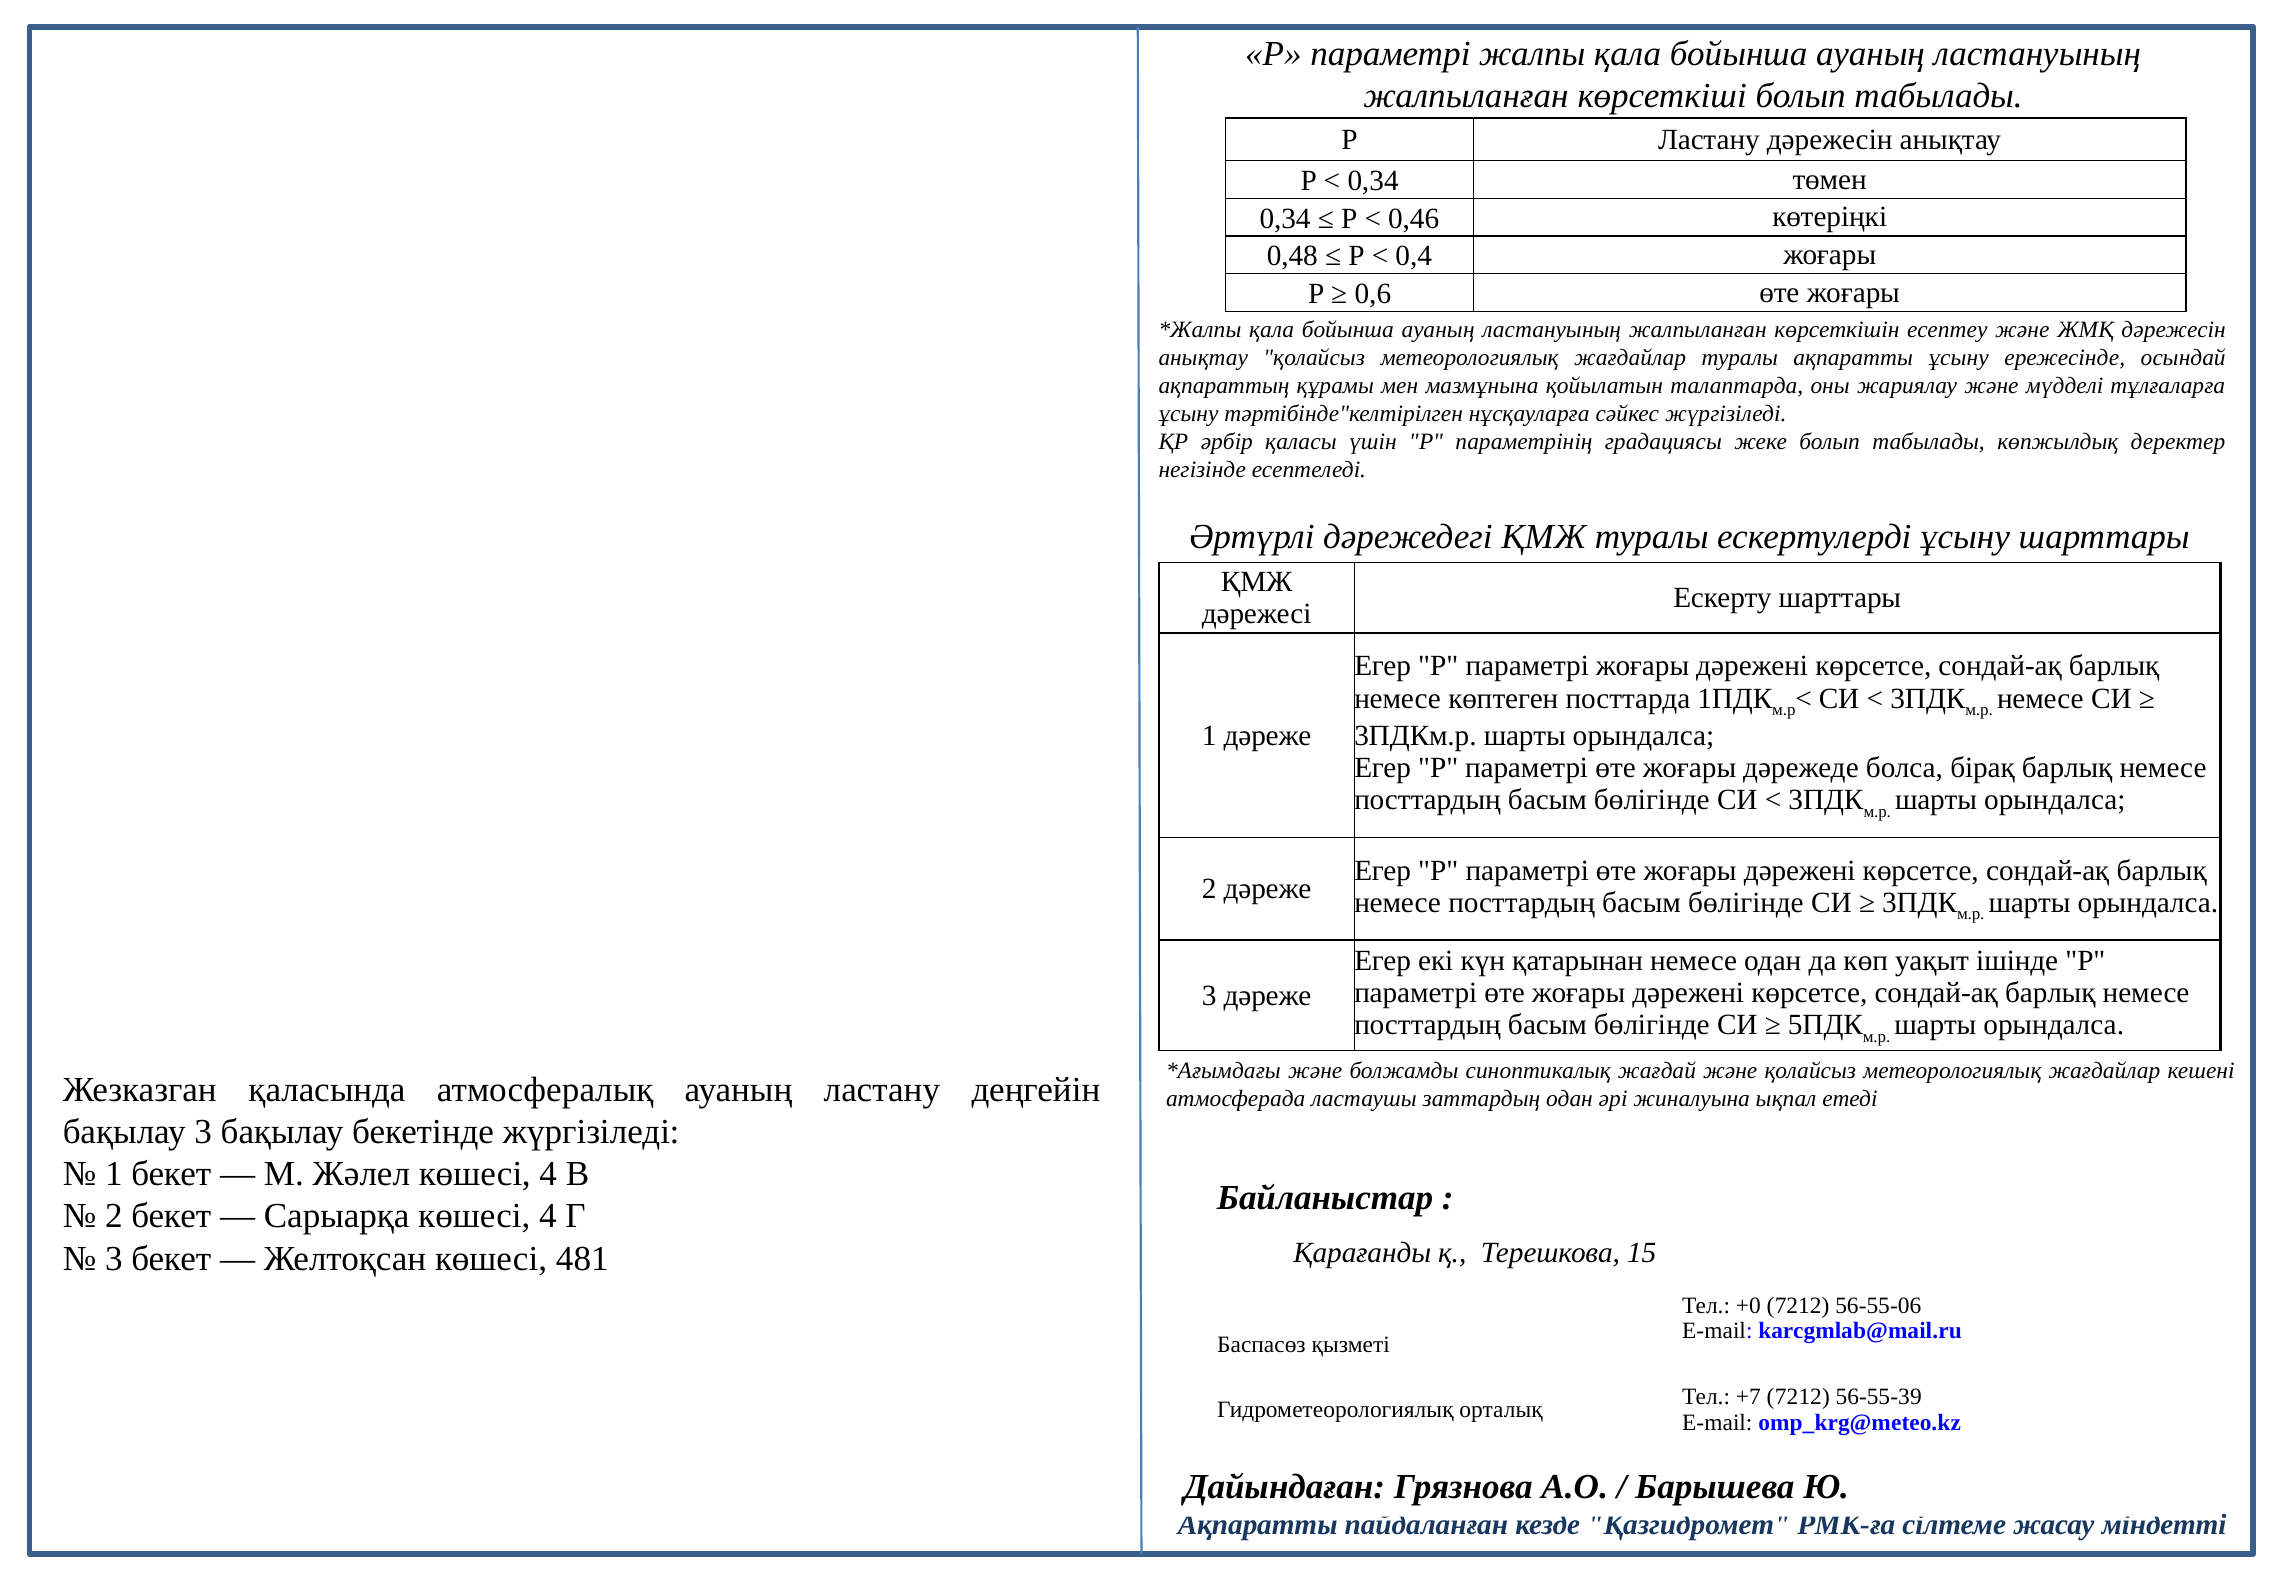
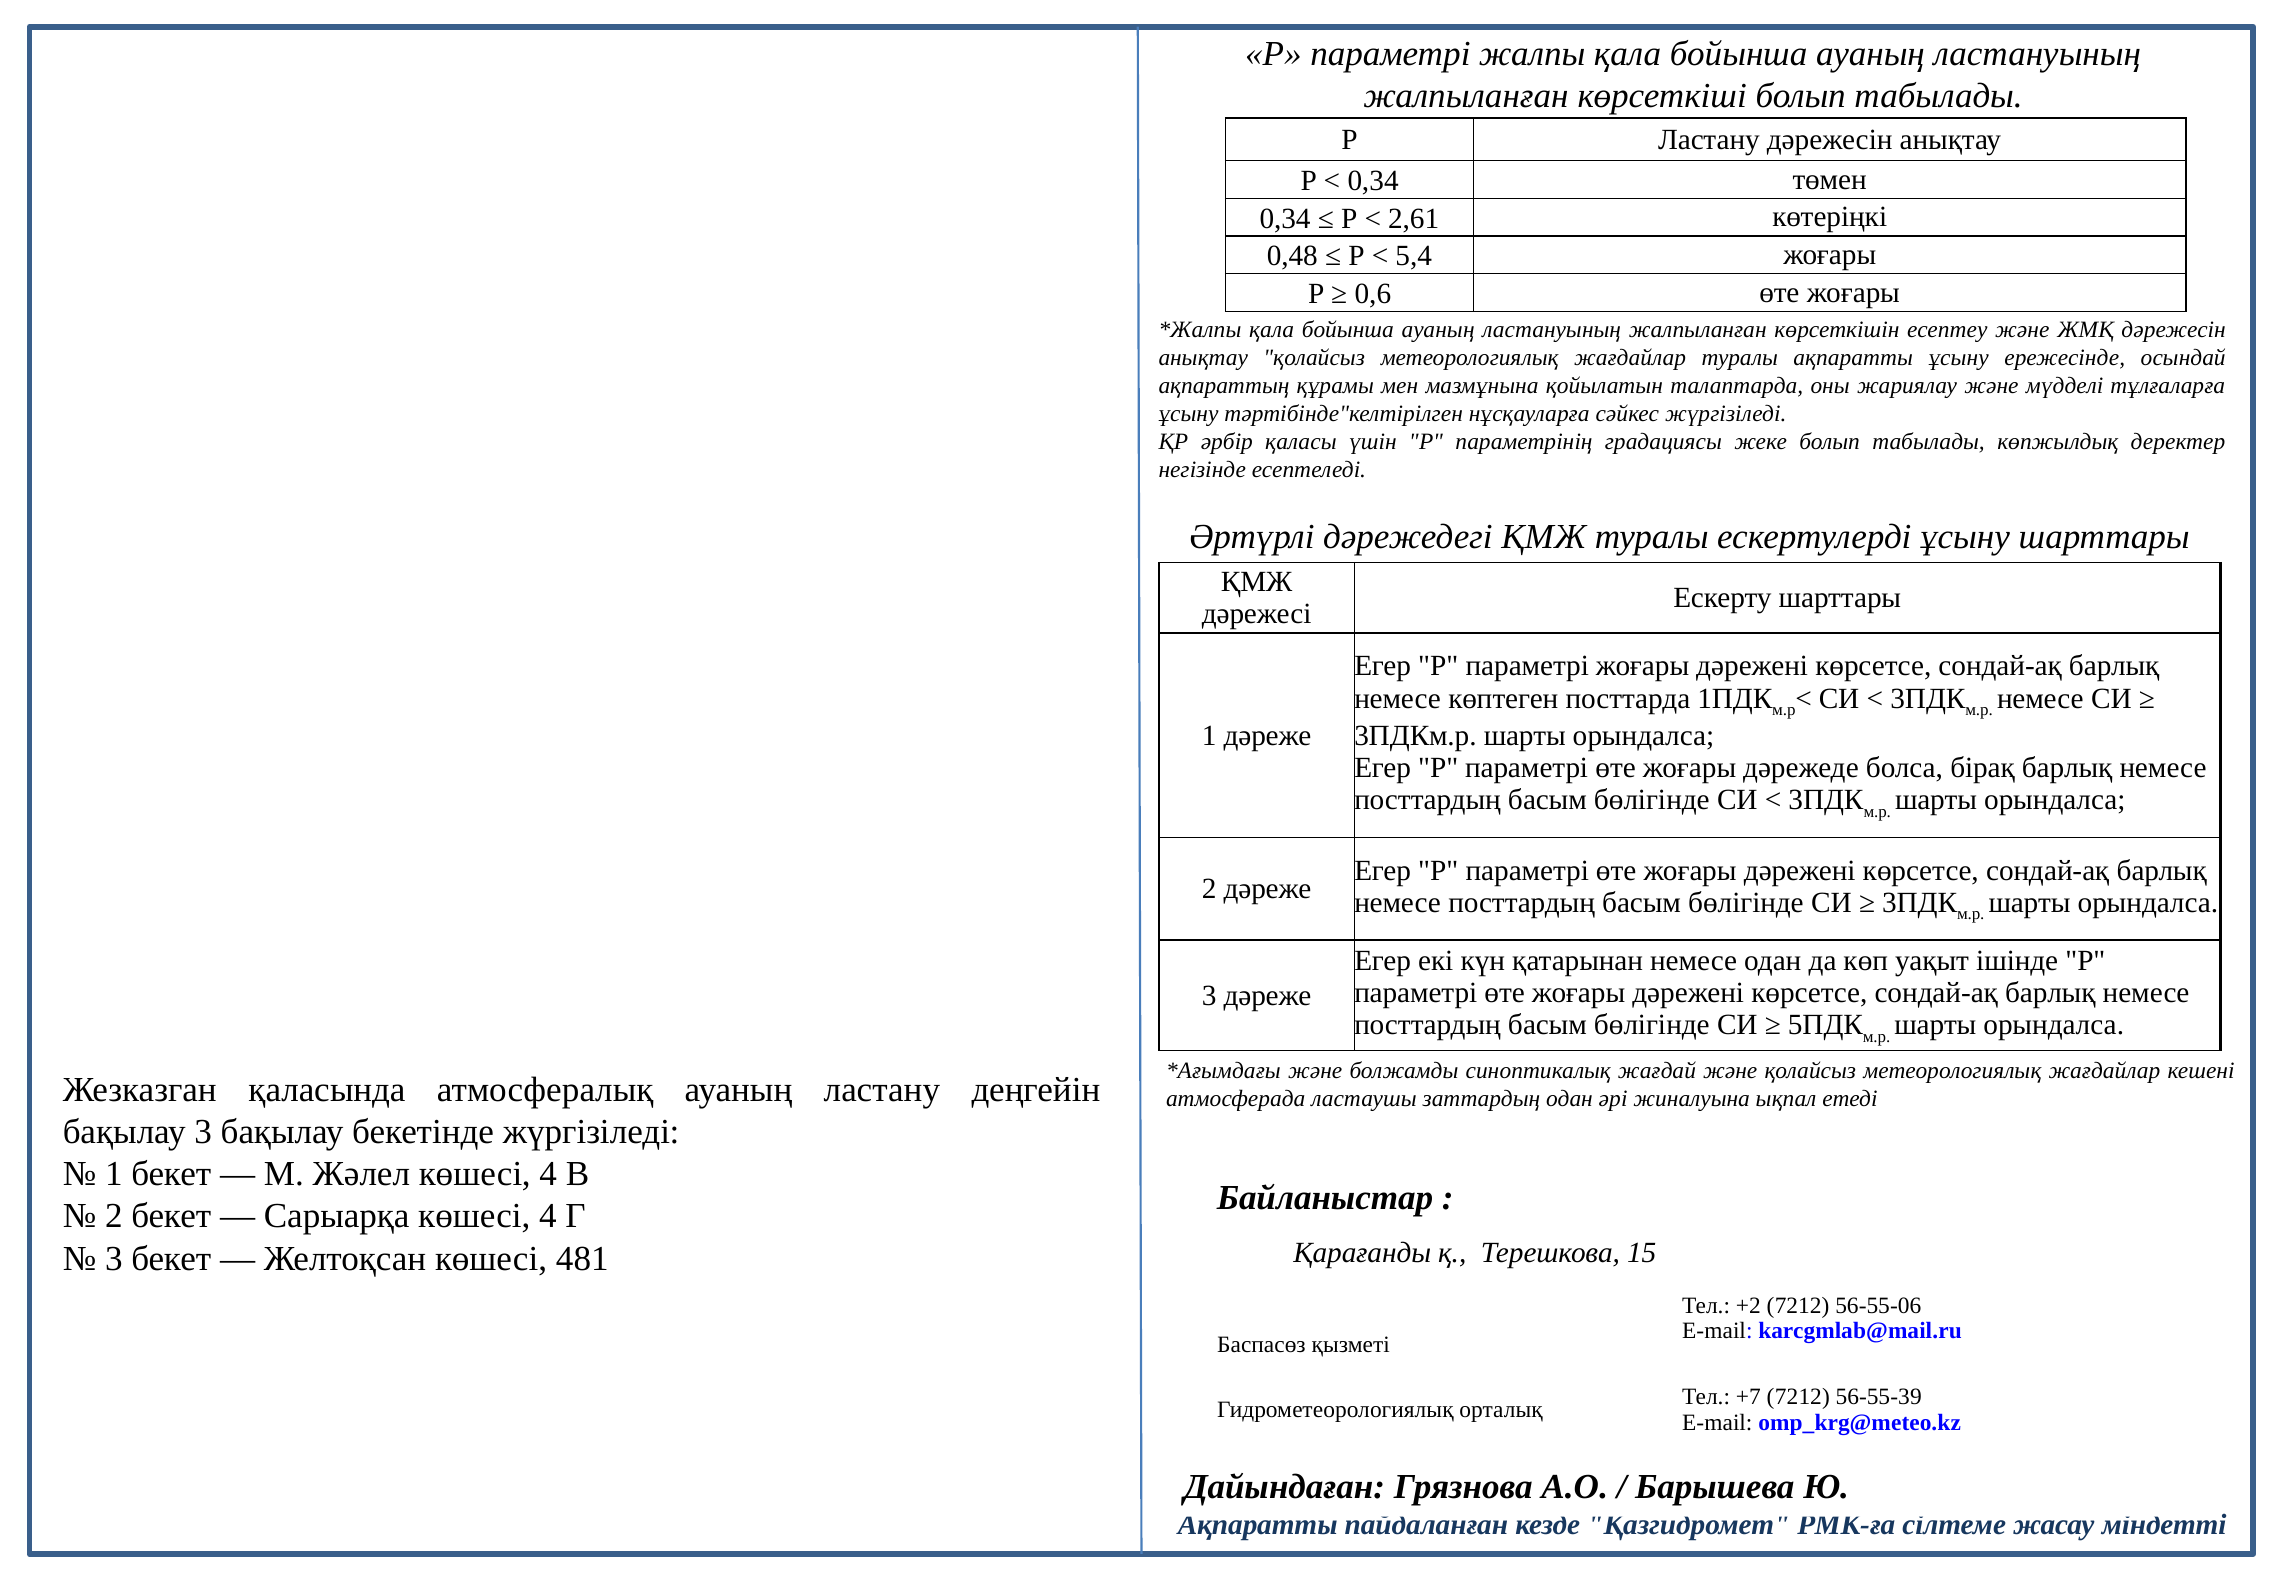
0,46: 0,46 -> 2,61
0,4: 0,4 -> 5,4
+0: +0 -> +2
